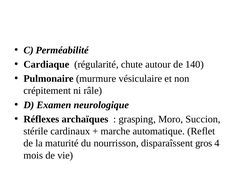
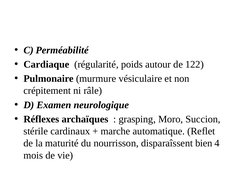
chute: chute -> poids
140: 140 -> 122
gros: gros -> bien
